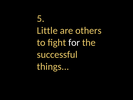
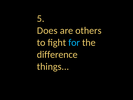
Little: Little -> Does
for colour: white -> light blue
successful: successful -> difference
